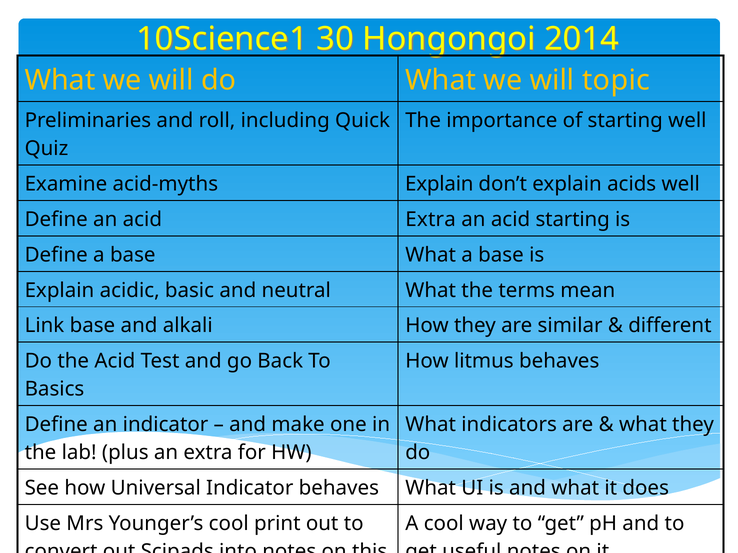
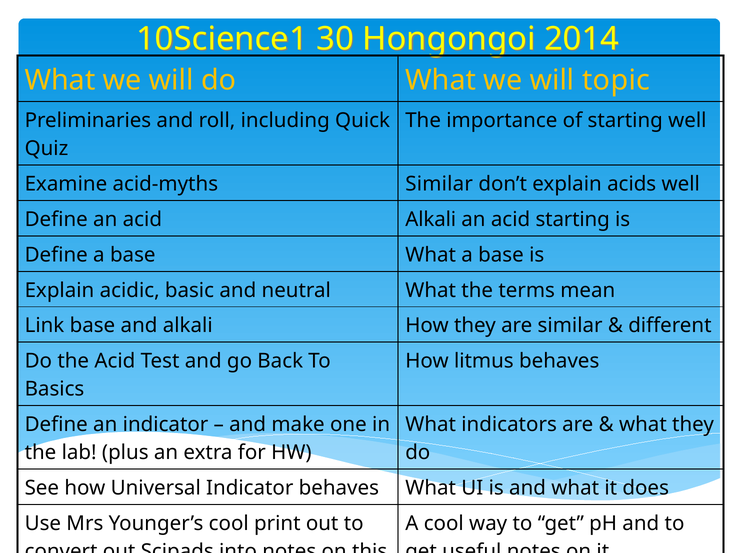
acid-myths Explain: Explain -> Similar
acid Extra: Extra -> Alkali
